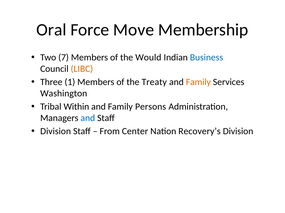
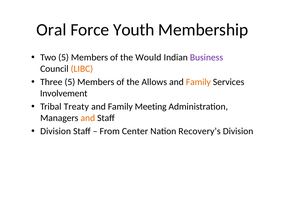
Move: Move -> Youth
Two 7: 7 -> 5
Business colour: blue -> purple
Three 1: 1 -> 5
Treaty: Treaty -> Allows
Washington: Washington -> Involvement
Within: Within -> Treaty
Persons: Persons -> Meeting
and at (88, 118) colour: blue -> orange
